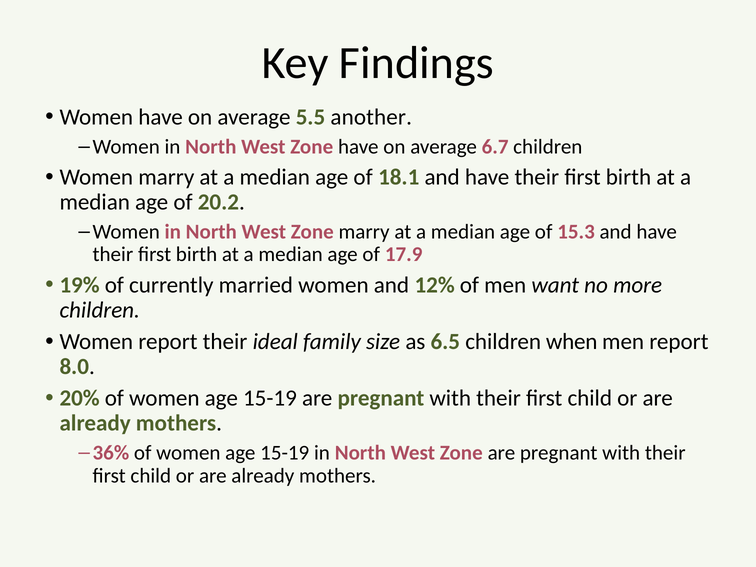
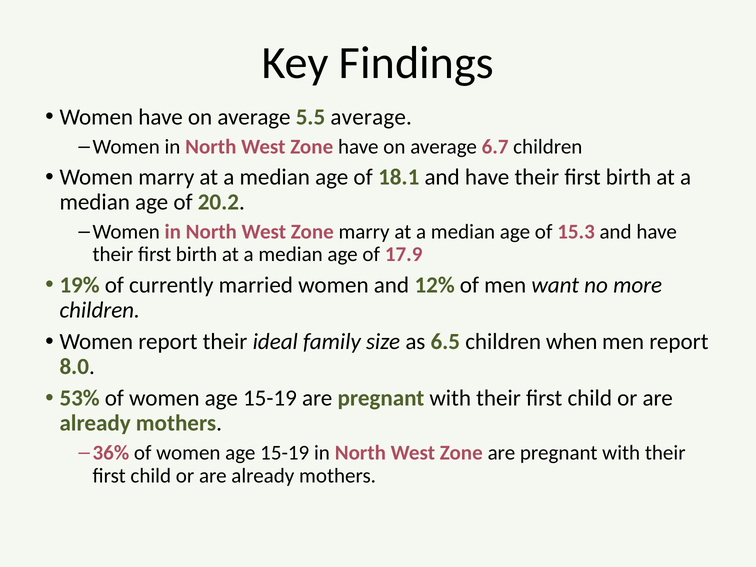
5.5 another: another -> average
20%: 20% -> 53%
